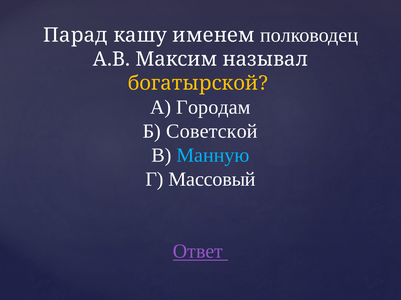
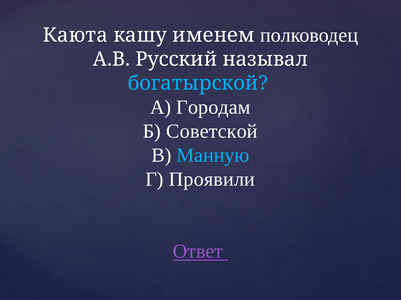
Парад: Парад -> Каюта
Максим: Максим -> Русский
богатырской colour: yellow -> light blue
Массовый: Массовый -> Проявили
